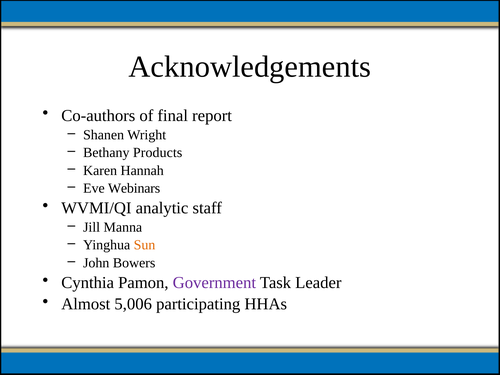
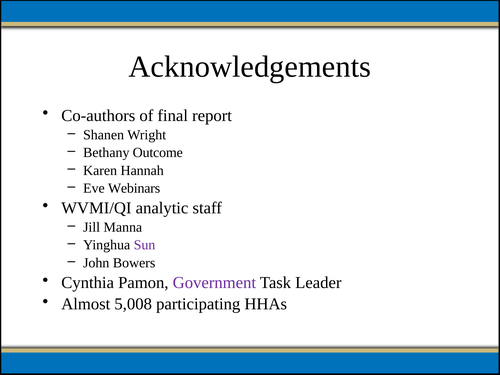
Products: Products -> Outcome
Sun colour: orange -> purple
5,006: 5,006 -> 5,008
